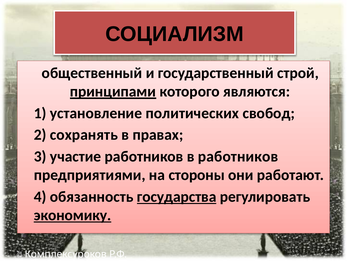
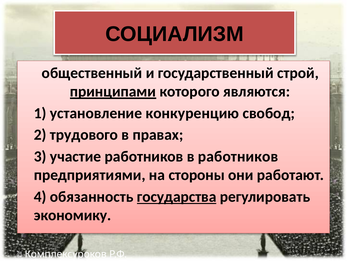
политических: политических -> конкуренцию
сохранять: сохранять -> трудового
экономику underline: present -> none
